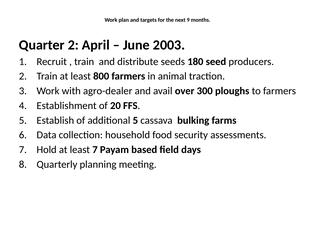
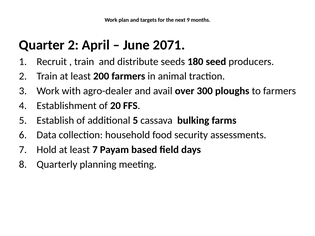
2003: 2003 -> 2071
800: 800 -> 200
